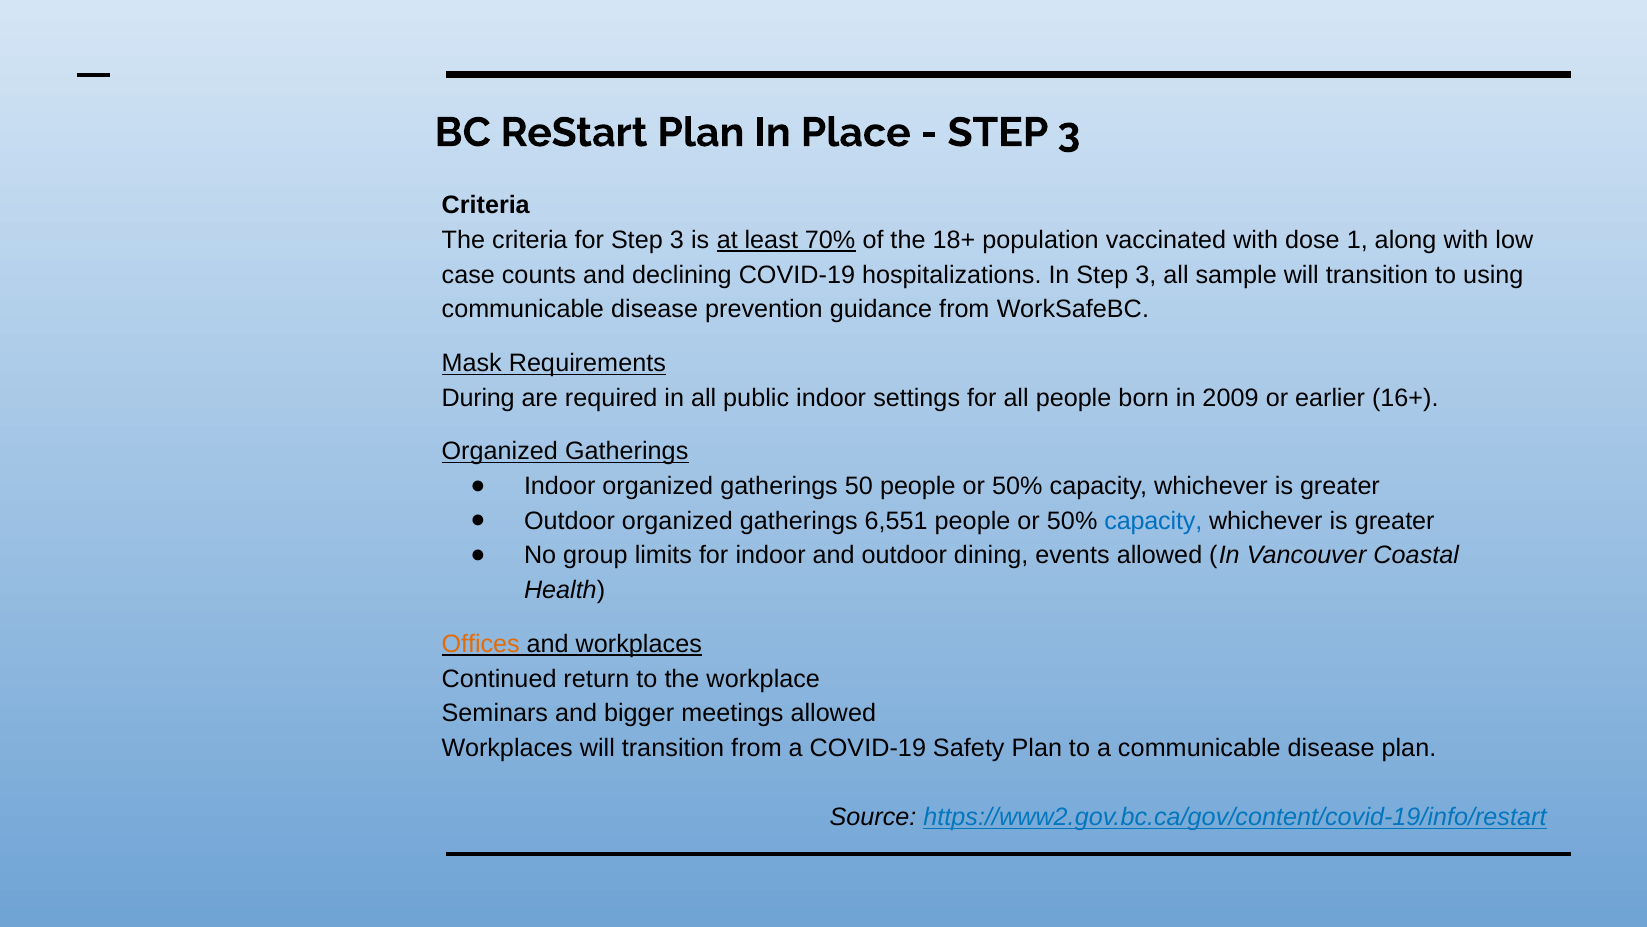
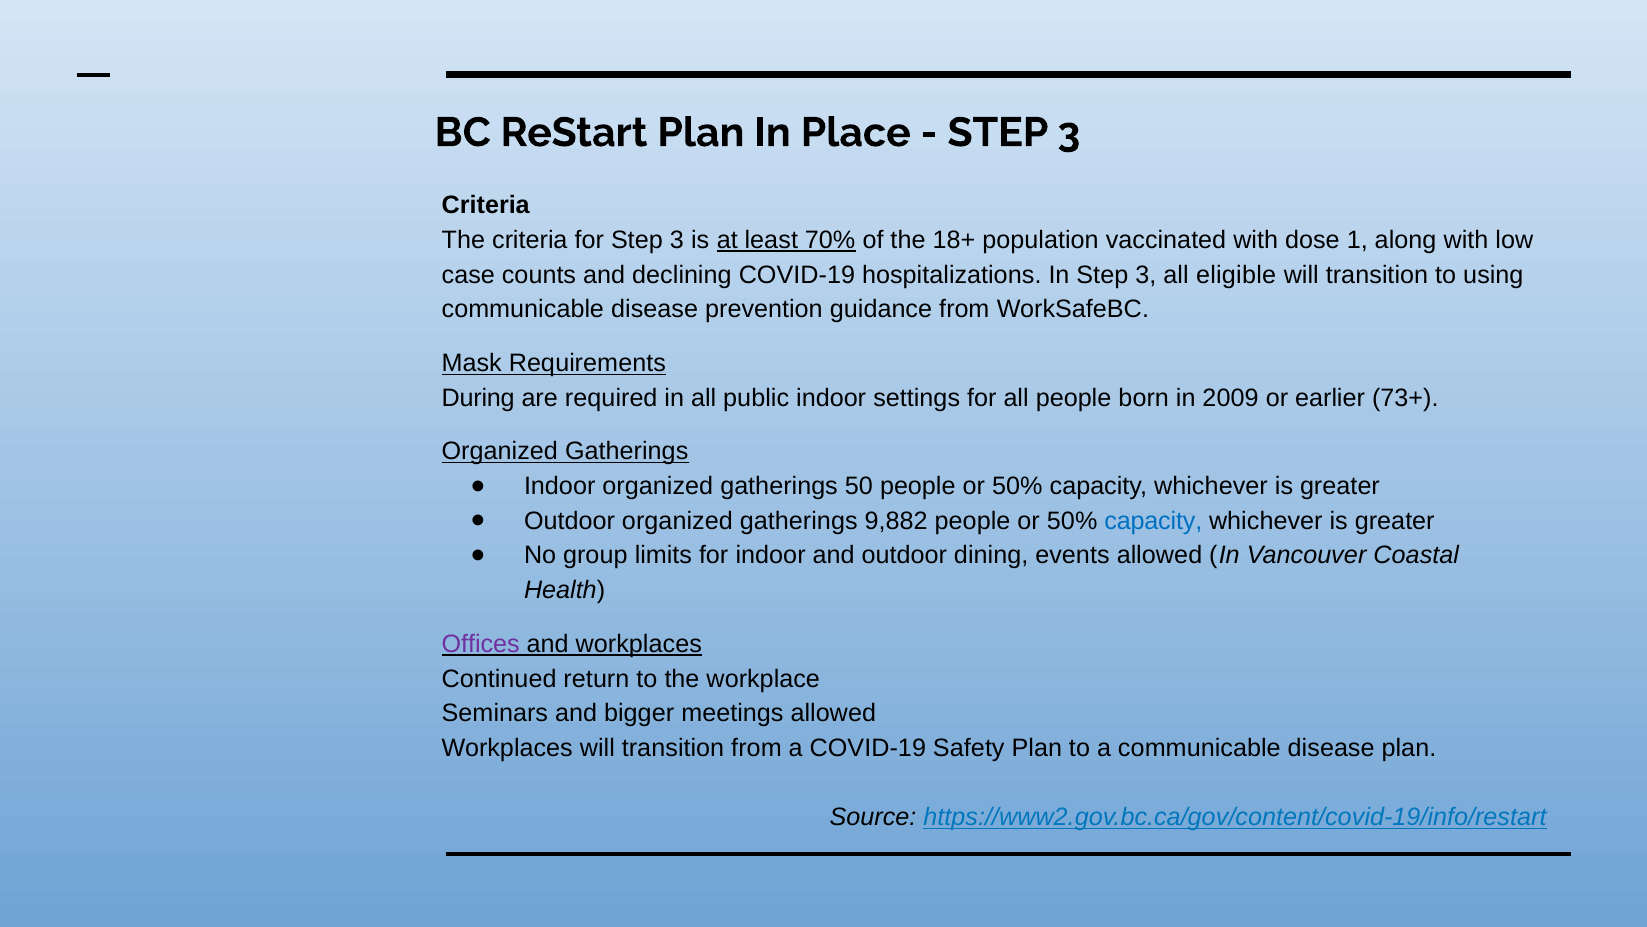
sample: sample -> eligible
16+: 16+ -> 73+
6,551: 6,551 -> 9,882
Offices colour: orange -> purple
